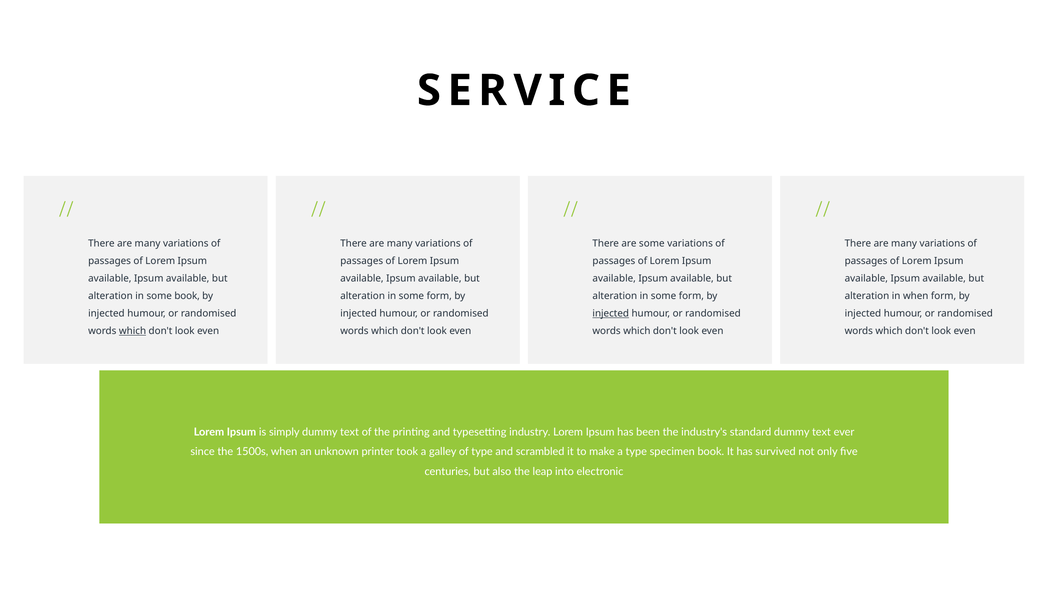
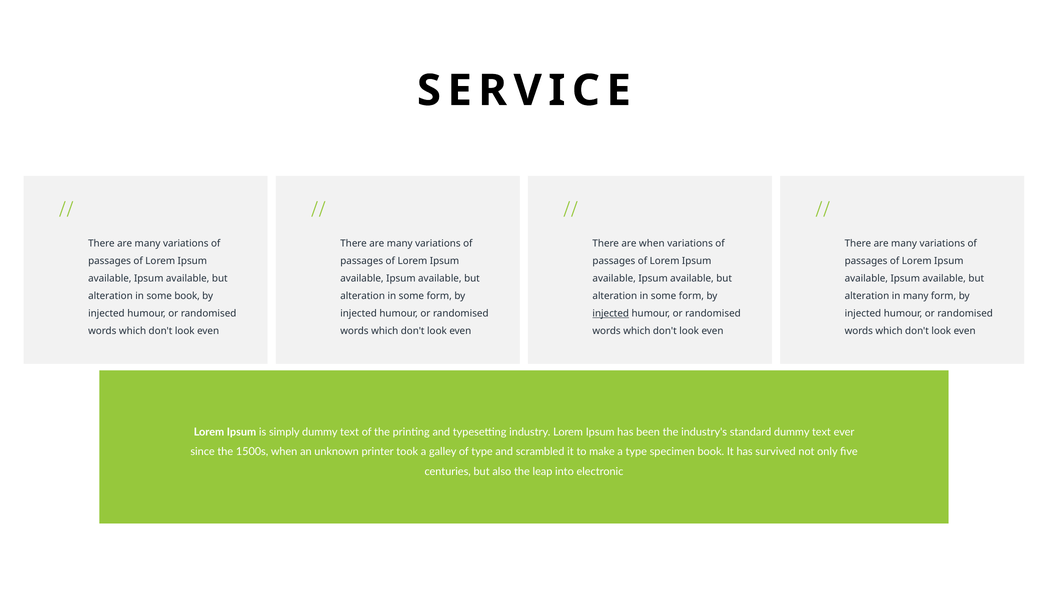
are some: some -> when
in when: when -> many
which at (133, 331) underline: present -> none
